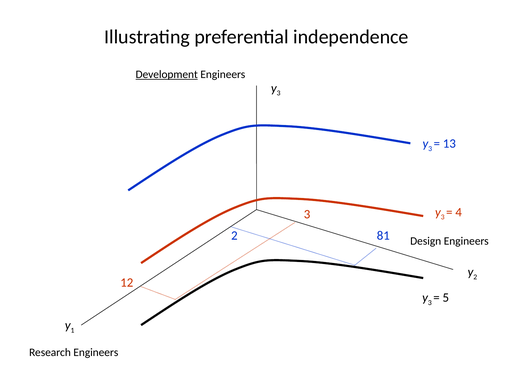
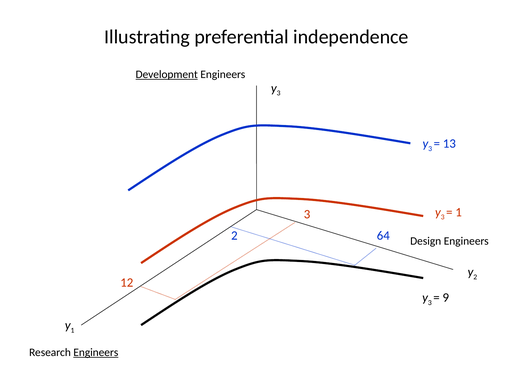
4 at (459, 212): 4 -> 1
81: 81 -> 64
5: 5 -> 9
Engineers at (96, 352) underline: none -> present
